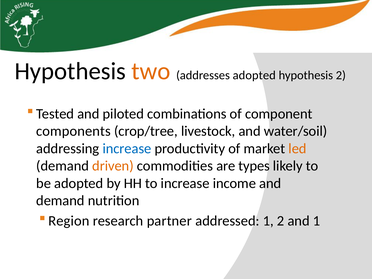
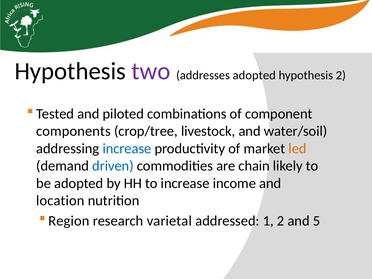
two colour: orange -> purple
driven colour: orange -> blue
types: types -> chain
demand at (60, 201): demand -> location
partner: partner -> varietal
and 1: 1 -> 5
